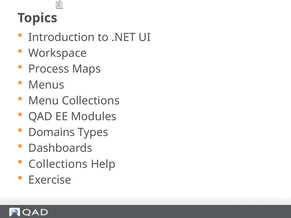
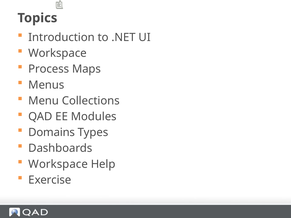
Collections at (58, 164): Collections -> Workspace
